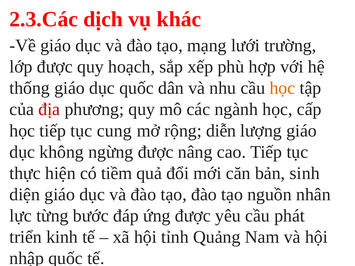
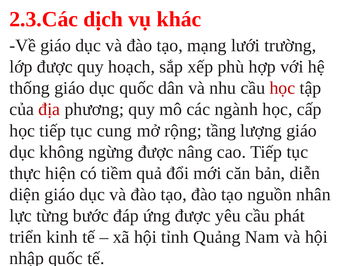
học at (282, 88) colour: orange -> red
diễn: diễn -> tầng
sinh: sinh -> diễn
